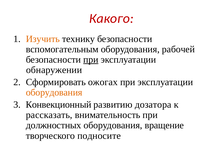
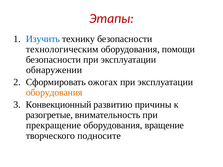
Какого: Какого -> Этапы
Изучить colour: orange -> blue
вспомогательным: вспомогательным -> технологическим
рабочей: рабочей -> помощи
при at (91, 60) underline: present -> none
дозатора: дозатора -> причины
рассказать: рассказать -> разогретые
должностных: должностных -> прекращение
